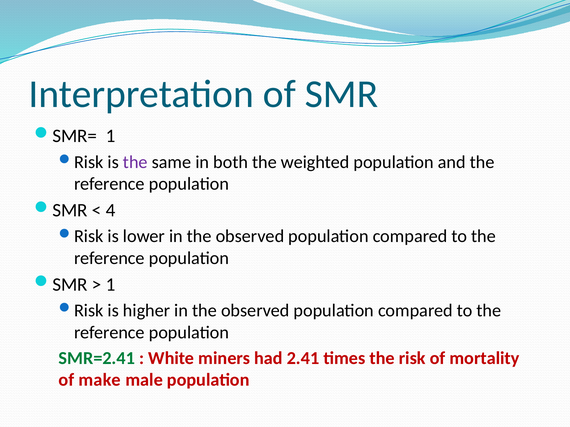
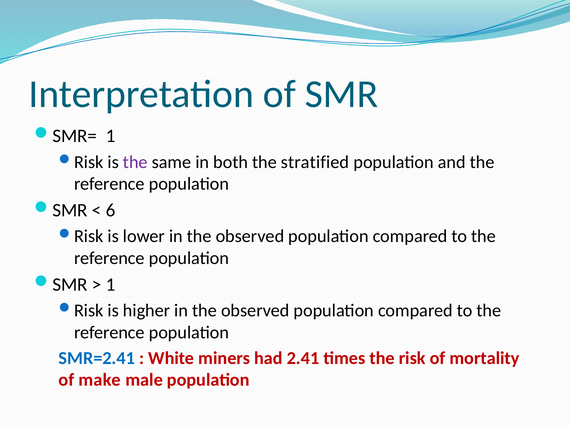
weighted: weighted -> stratified
4: 4 -> 6
SMR=2.41 colour: green -> blue
